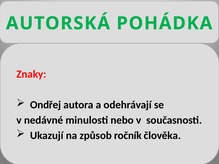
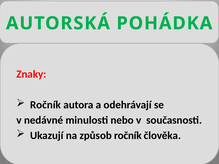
Ondřej at (46, 105): Ondřej -> Ročník
